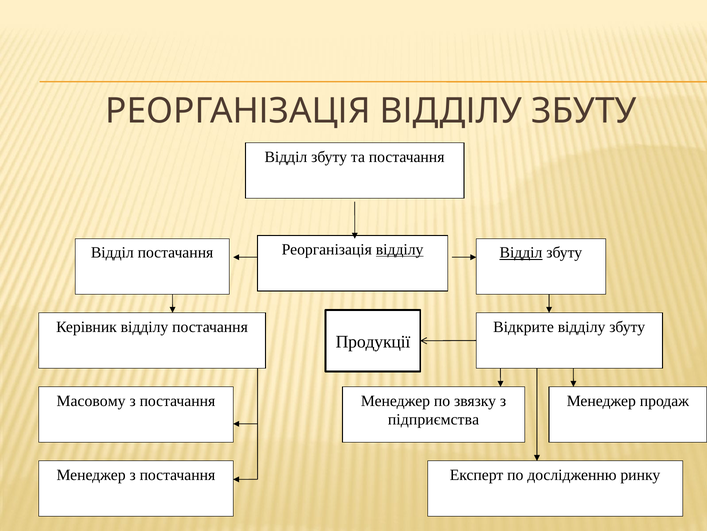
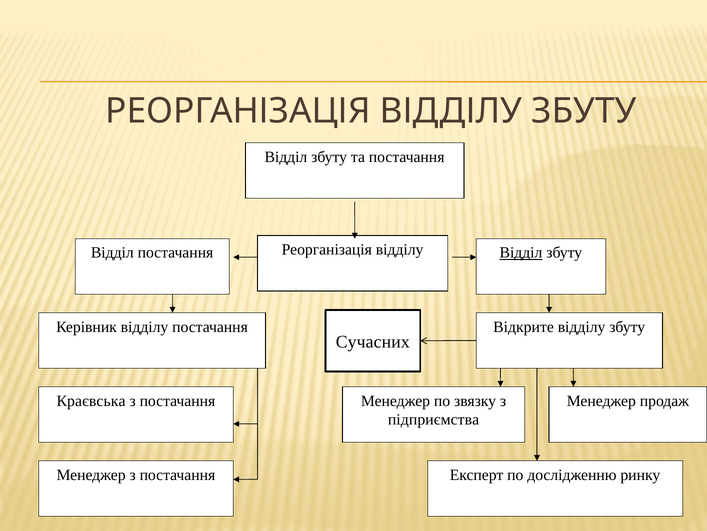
відділу at (400, 249) underline: present -> none
Продукції: Продукції -> Сучасних
Масовому: Масовому -> Краєвська
